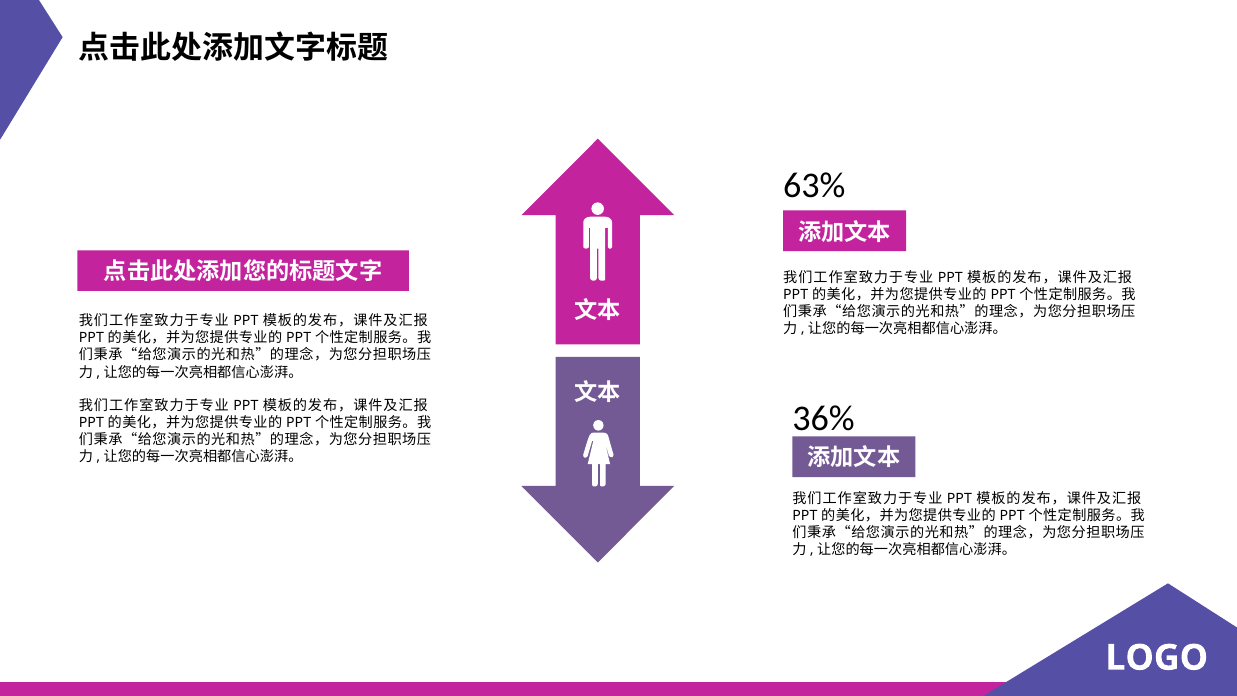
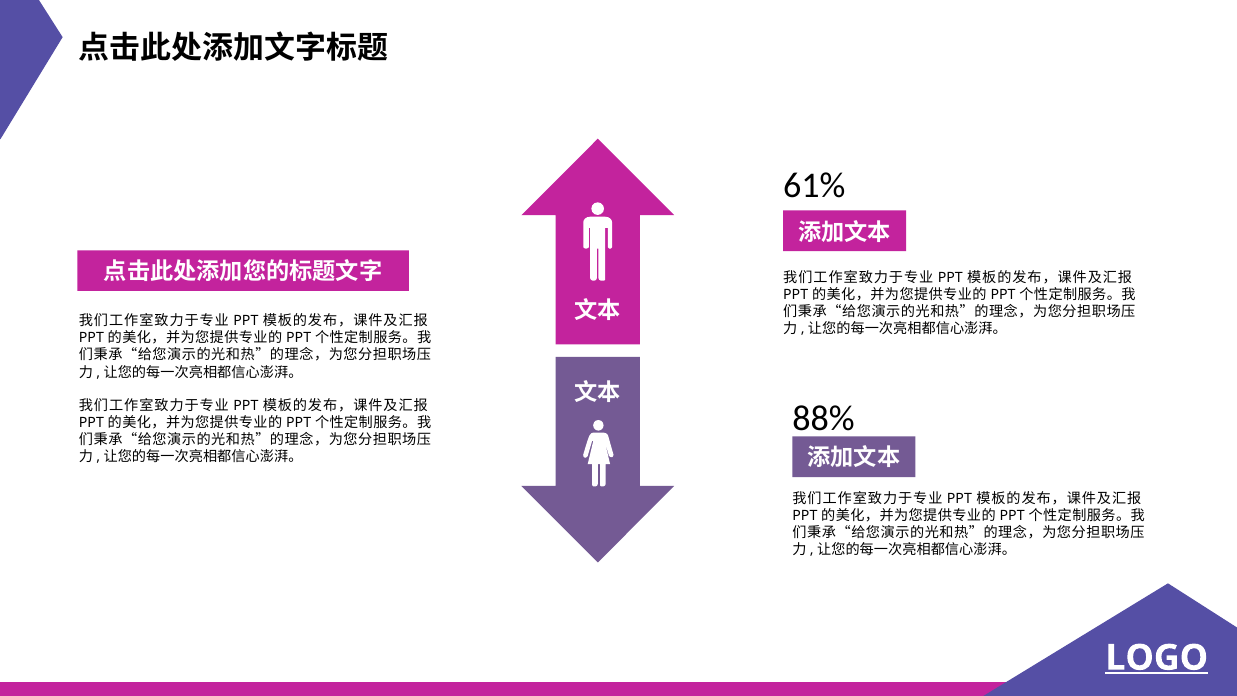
63%: 63% -> 61%
36%: 36% -> 88%
LOGO underline: none -> present
